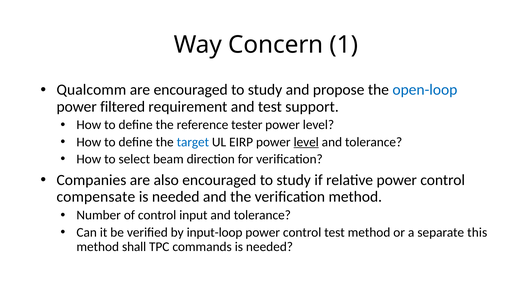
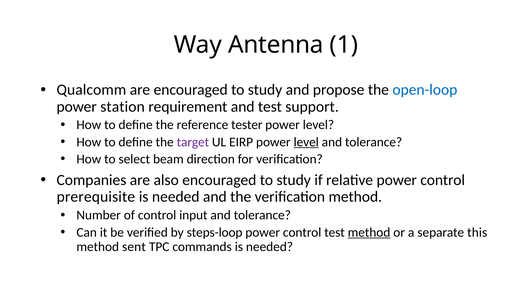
Concern: Concern -> Antenna
filtered: filtered -> station
target colour: blue -> purple
compensate: compensate -> prerequisite
input-loop: input-loop -> steps-loop
method at (369, 232) underline: none -> present
shall: shall -> sent
